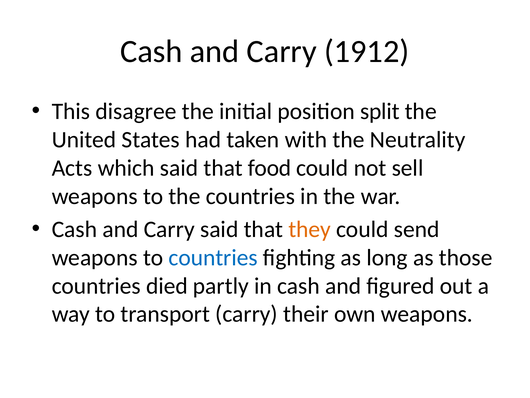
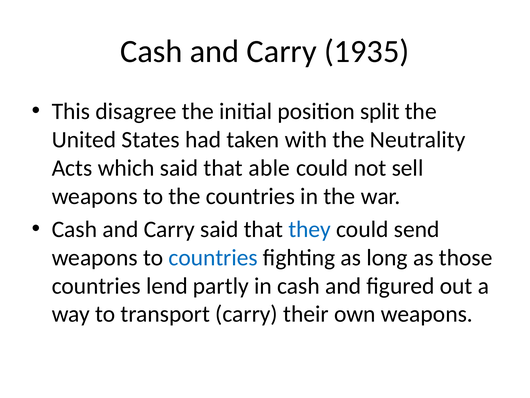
1912: 1912 -> 1935
food: food -> able
they colour: orange -> blue
died: died -> lend
